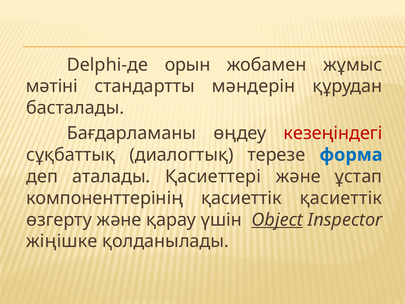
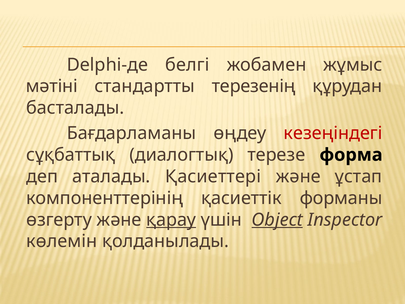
орын: орын -> белгі
мәндерін: мәндерін -> терезенің
форма colour: blue -> black
қасиеттік қасиеттік: қасиеттік -> форманы
қарау underline: none -> present
жіңішке: жіңішке -> көлемін
